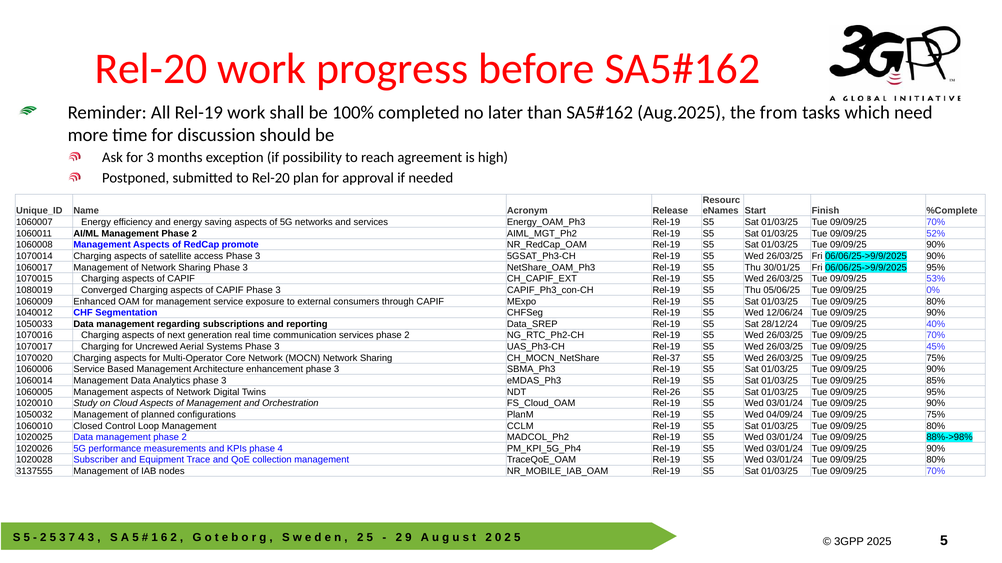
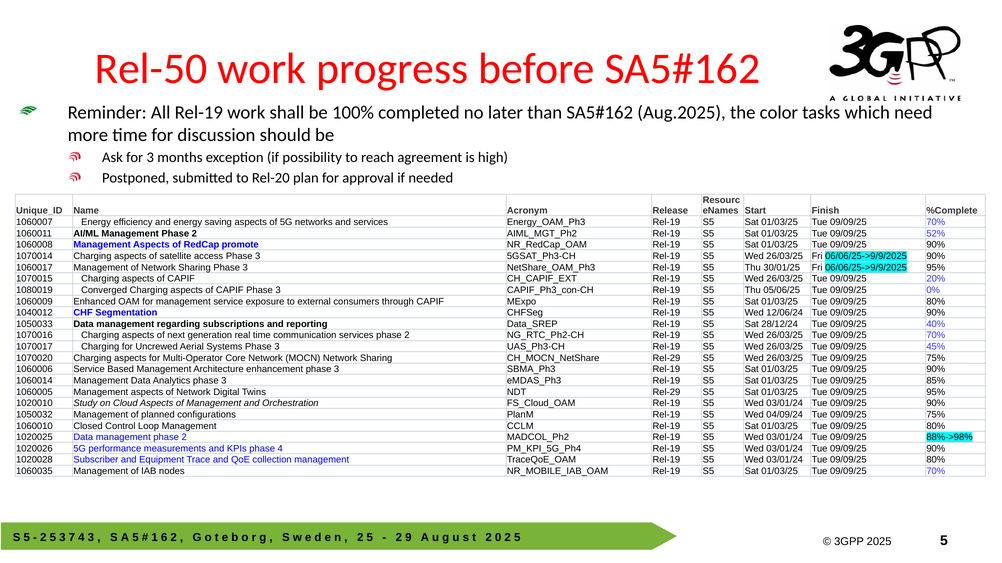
Rel-20 at (151, 69): Rel-20 -> Rel-50
from: from -> color
53%: 53% -> 20%
Rel-37 at (666, 358): Rel-37 -> Rel-29
NDT Rel-26: Rel-26 -> Rel-29
3137555: 3137555 -> 1060035
